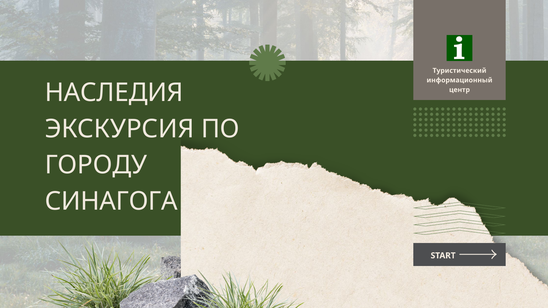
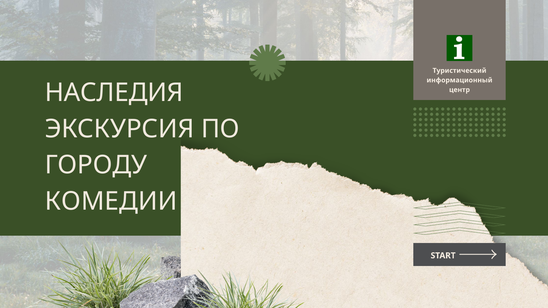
СИНАГОГА: СИНАГОГА -> КОМЕДИИ
